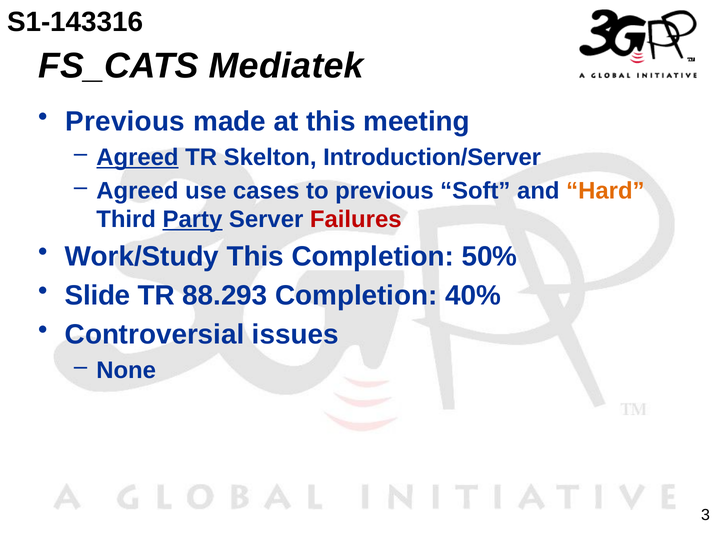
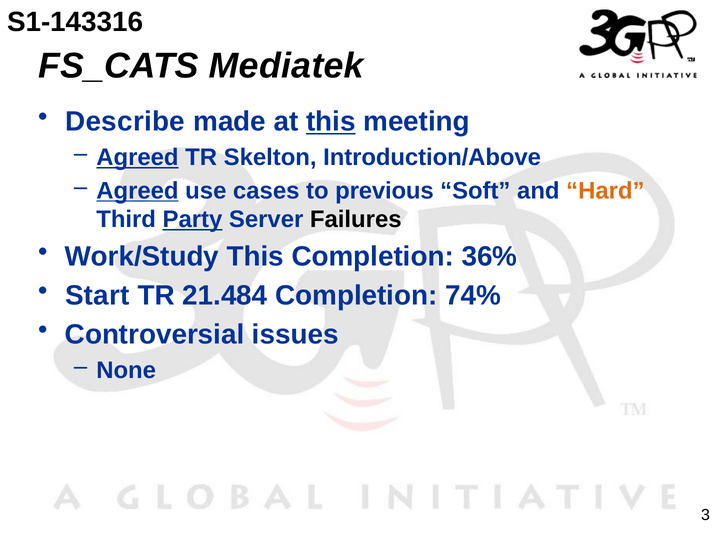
Previous at (125, 122): Previous -> Describe
this at (331, 122) underline: none -> present
Introduction/Server: Introduction/Server -> Introduction/Above
Agreed at (137, 191) underline: none -> present
Failures colour: red -> black
50%: 50% -> 36%
Slide: Slide -> Start
88.293: 88.293 -> 21.484
40%: 40% -> 74%
